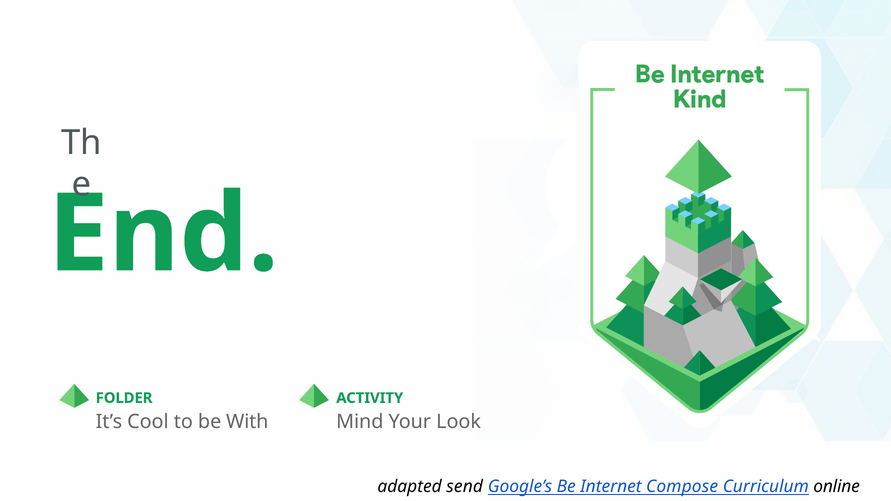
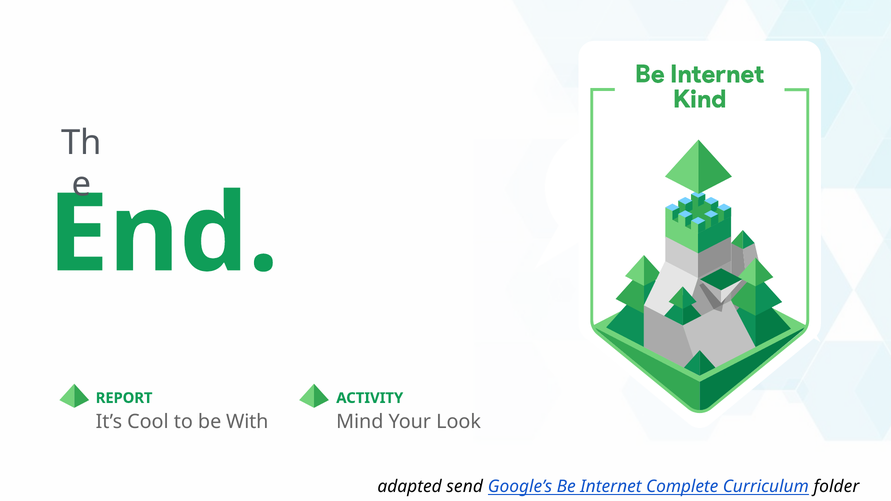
FOLDER: FOLDER -> REPORT
Compose: Compose -> Complete
online: online -> folder
